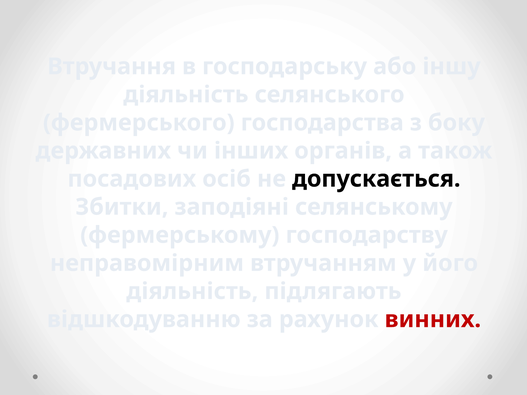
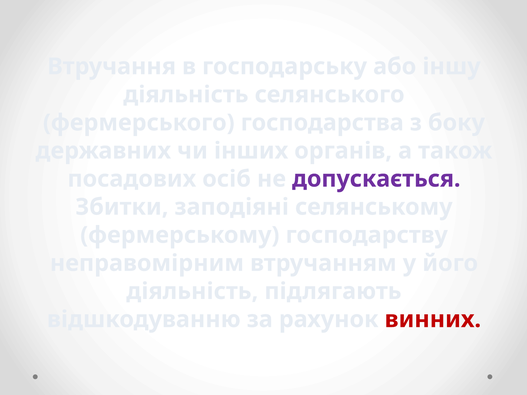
допускається colour: black -> purple
